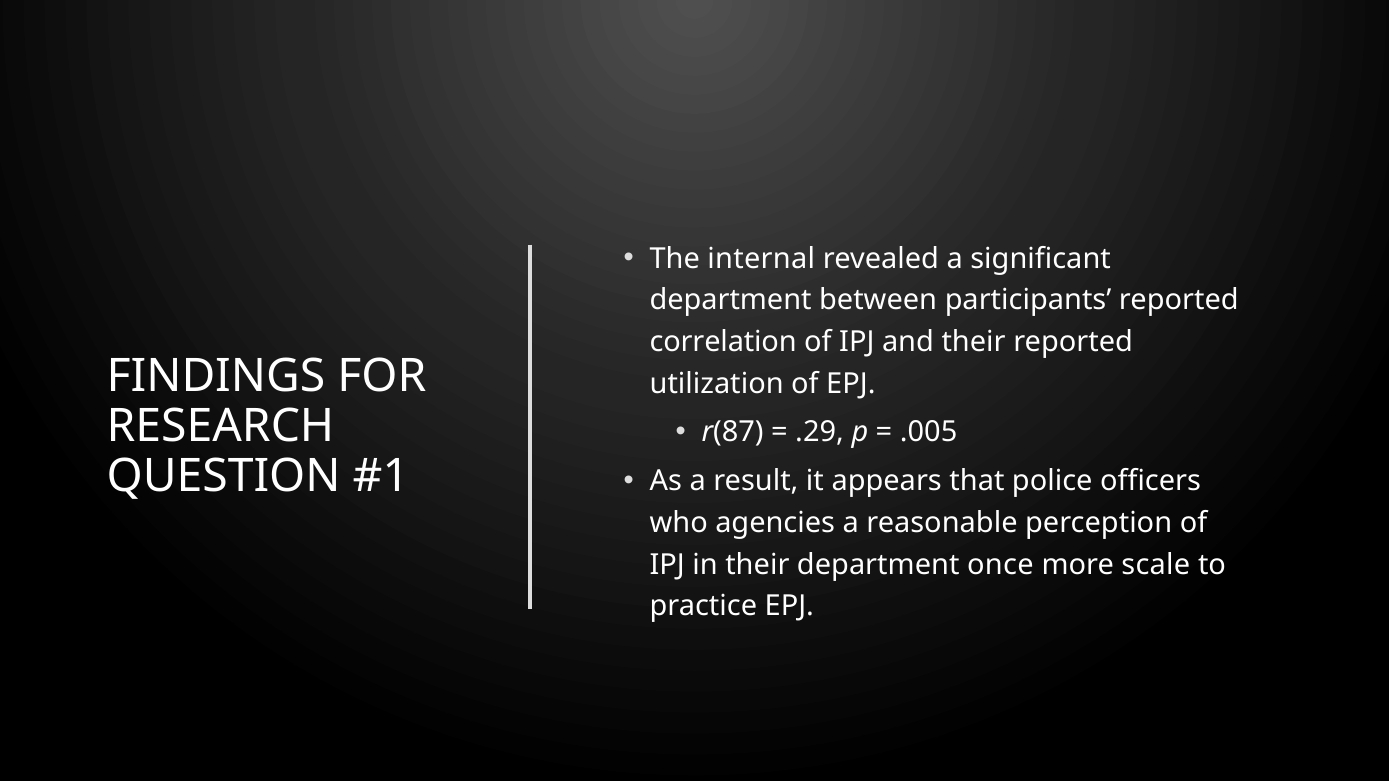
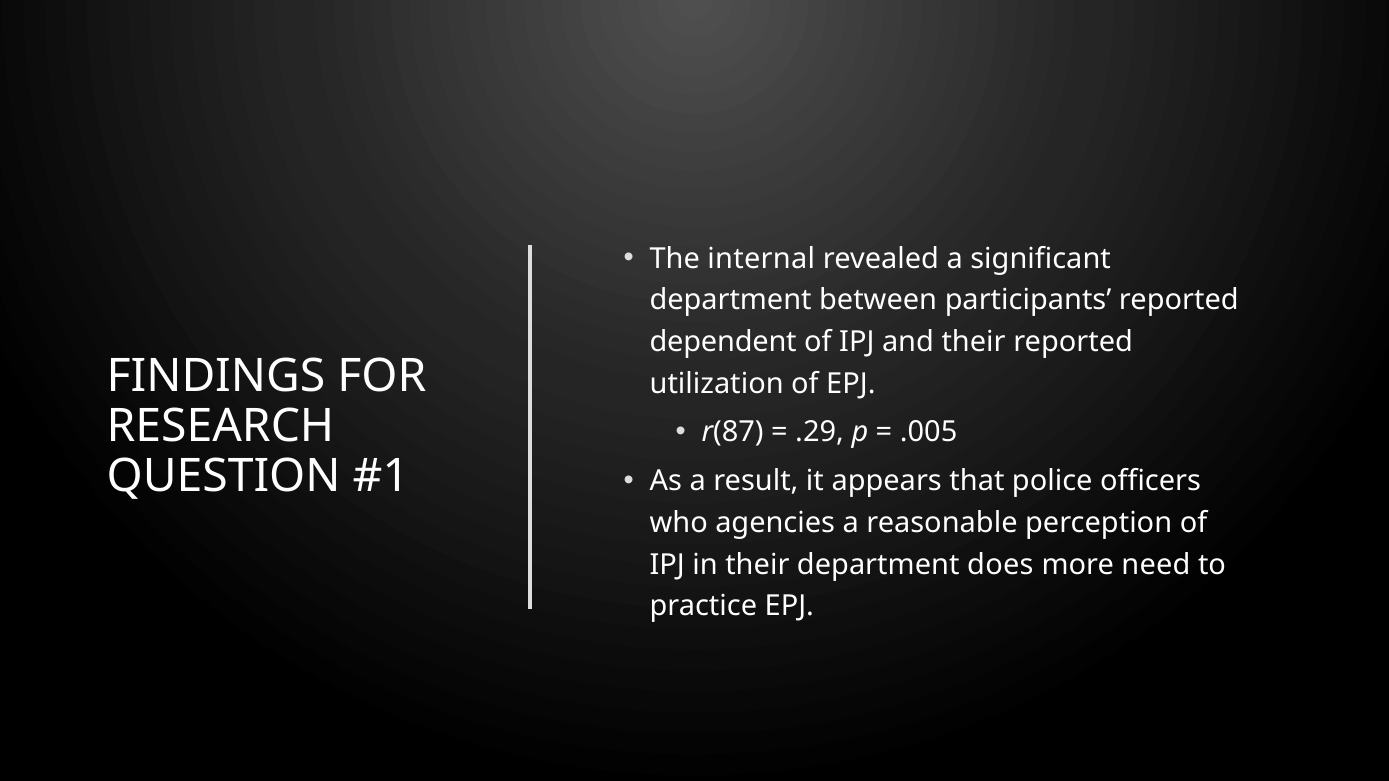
correlation: correlation -> dependent
once: once -> does
scale: scale -> need
